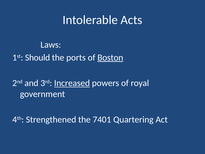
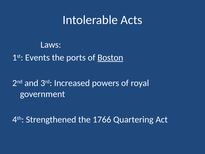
Should: Should -> Events
Increased underline: present -> none
7401: 7401 -> 1766
